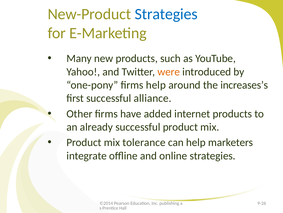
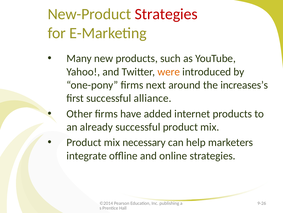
Strategies at (166, 14) colour: blue -> red
firms help: help -> next
tolerance: tolerance -> necessary
